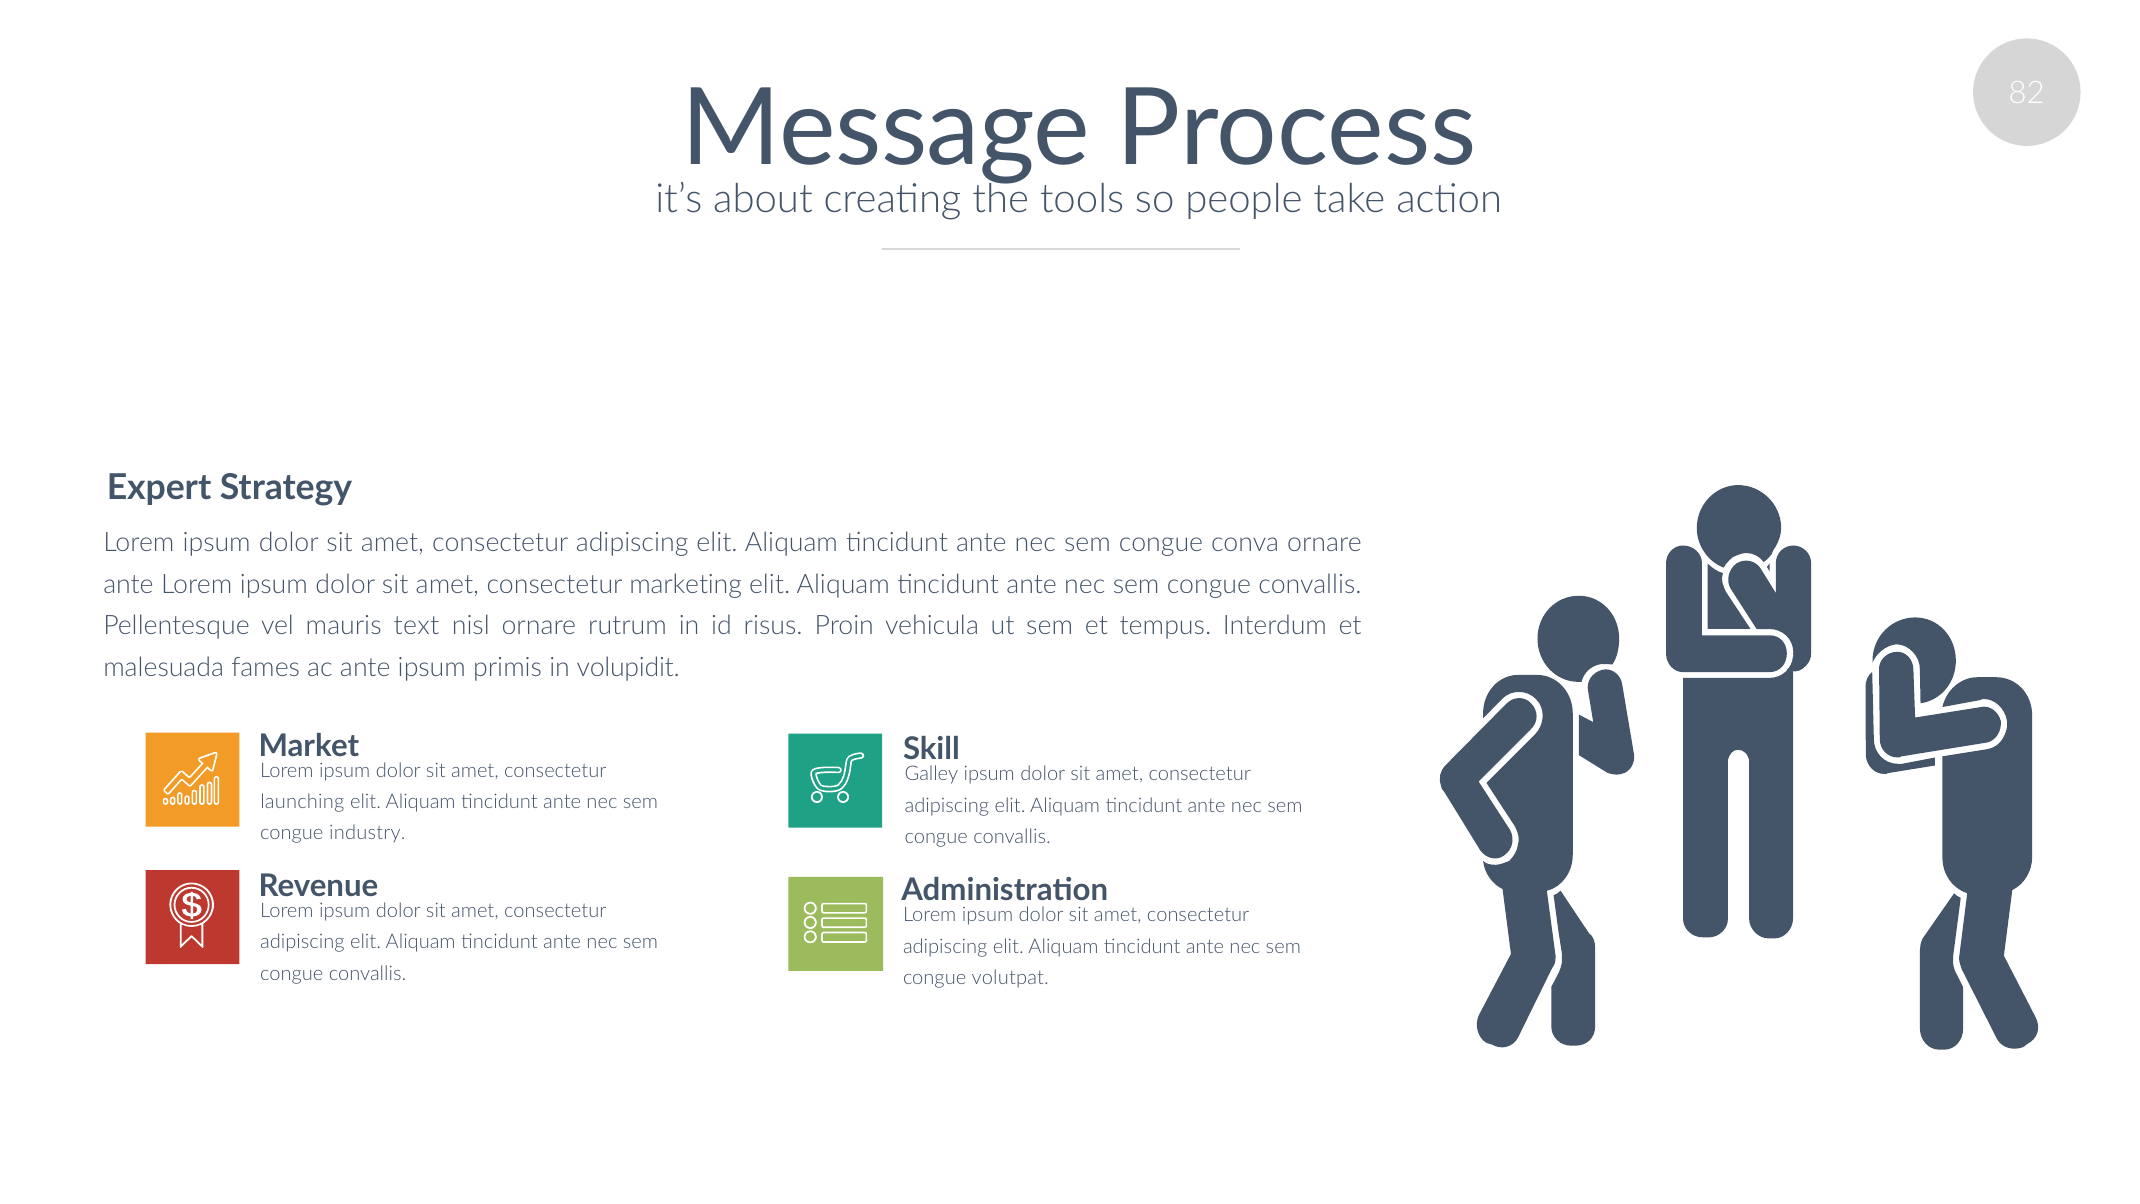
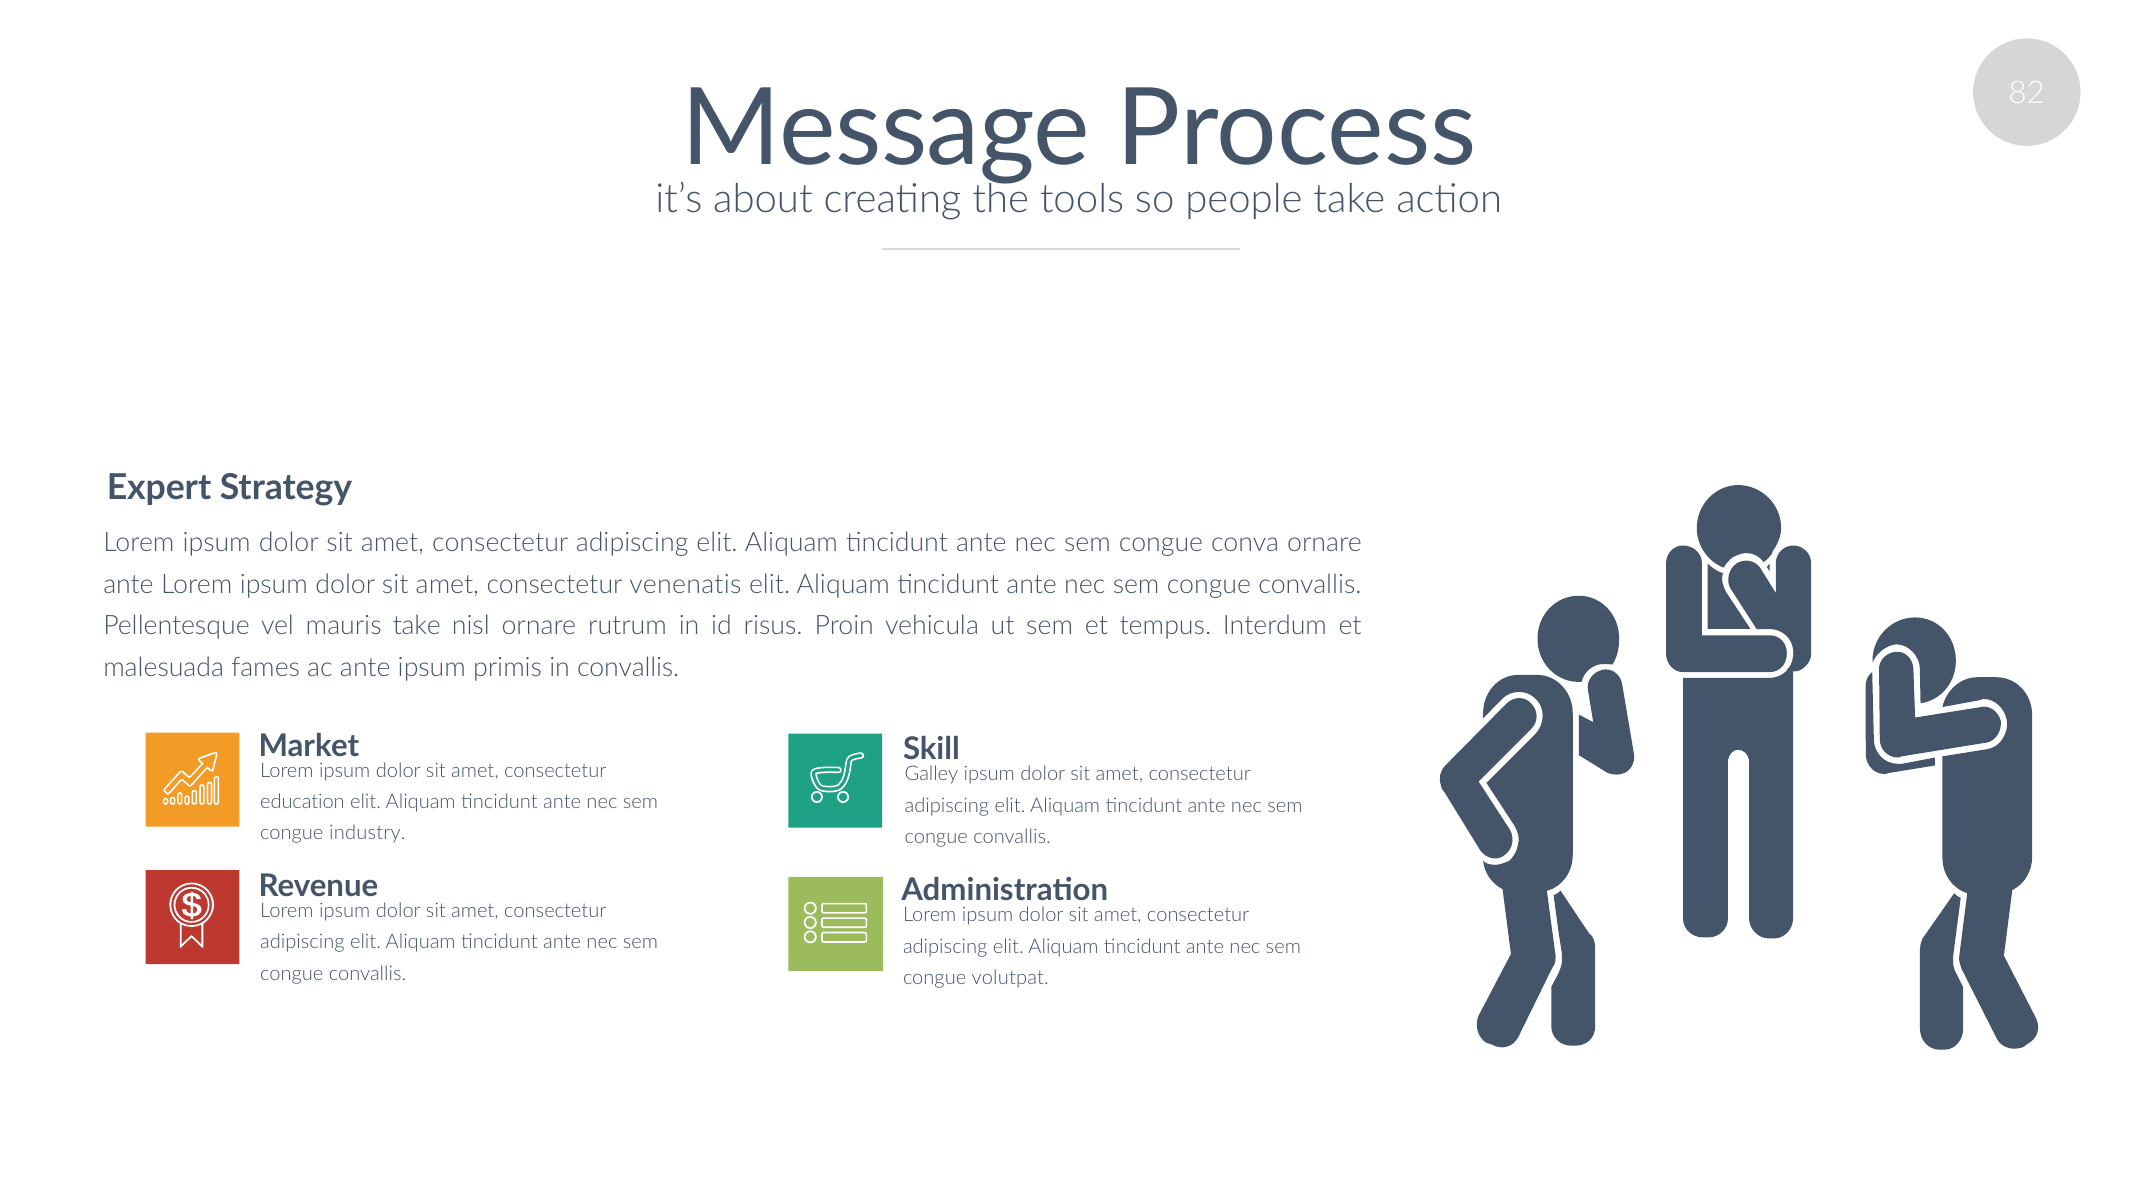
marketing: marketing -> venenatis
mauris text: text -> take
in volupidit: volupidit -> convallis
launching: launching -> education
